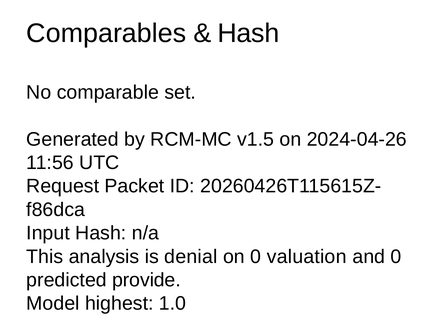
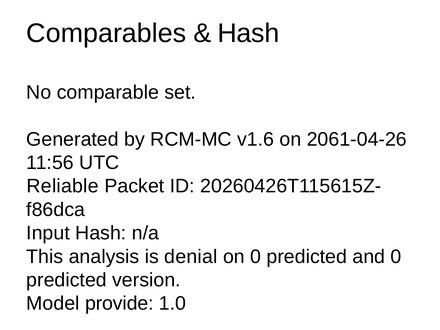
v1.5: v1.5 -> v1.6
2024-04-26: 2024-04-26 -> 2061-04-26
Request: Request -> Reliable
on 0 valuation: valuation -> predicted
provide: provide -> version
highest: highest -> provide
